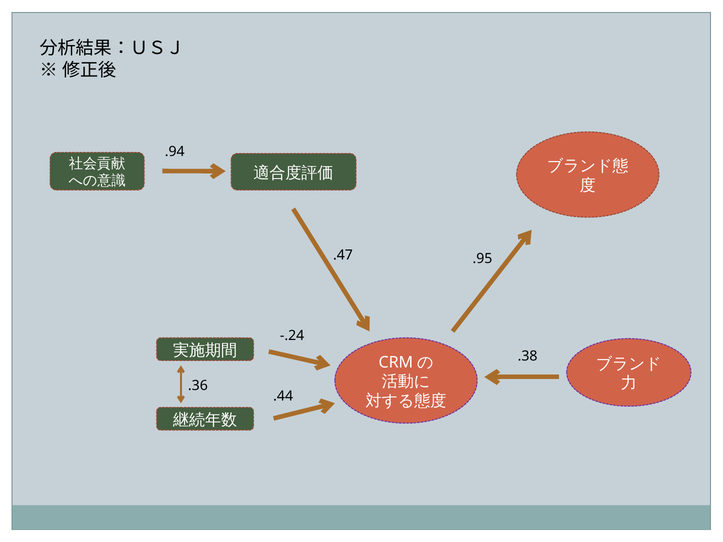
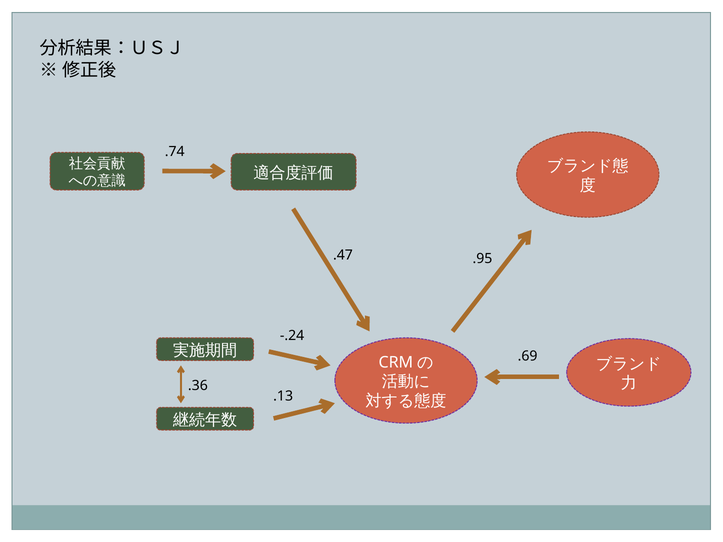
.94: .94 -> .74
.38: .38 -> .69
.44: .44 -> .13
